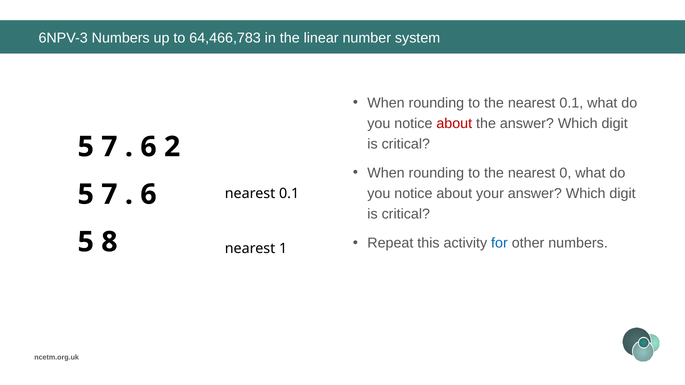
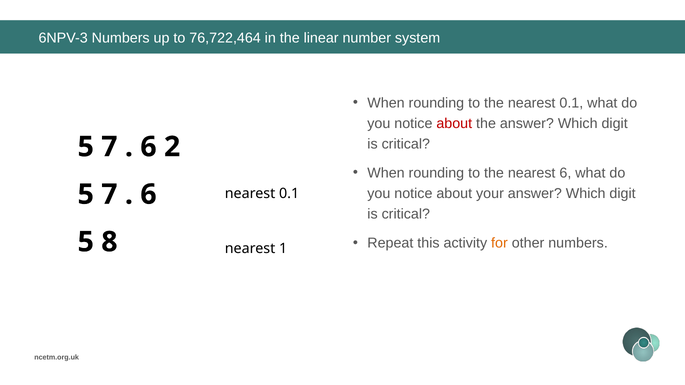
64,466,783: 64,466,783 -> 76,722,464
nearest 0: 0 -> 6
for colour: blue -> orange
